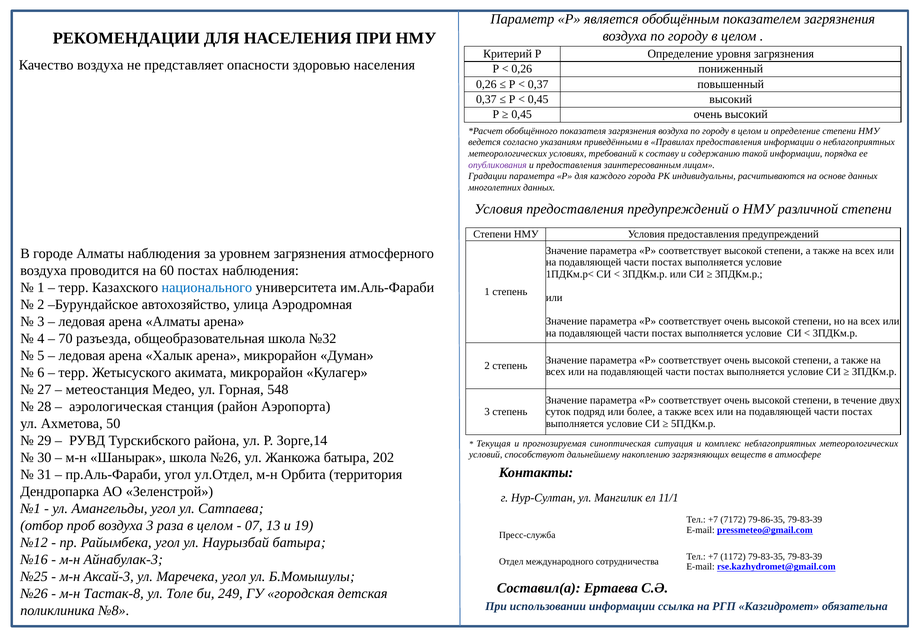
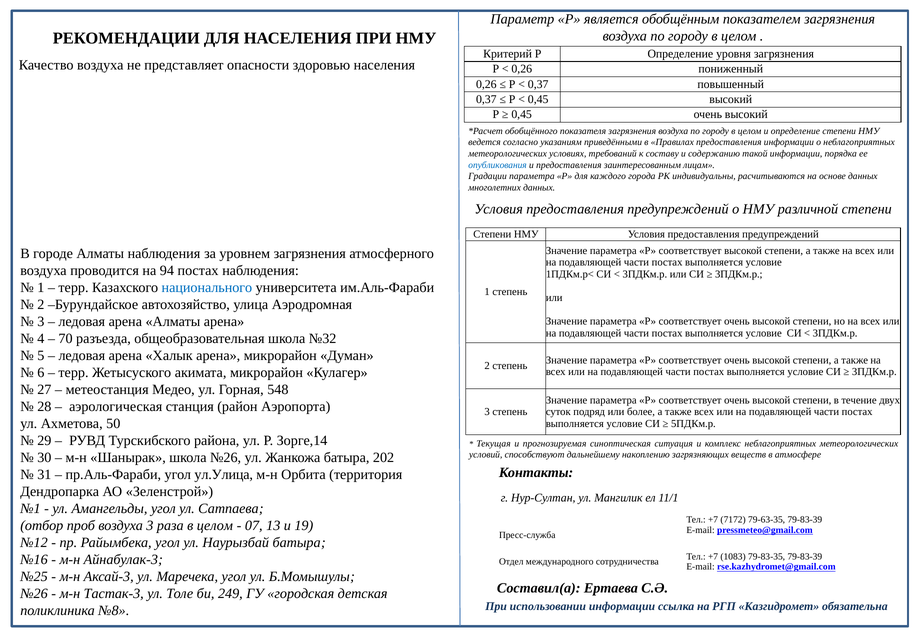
опубликования colour: purple -> blue
60: 60 -> 94
ул.Отдел: ул.Отдел -> ул.Улица
79-86-35: 79-86-35 -> 79-63-35
1172: 1172 -> 1083
Тастак-8: Тастак-8 -> Тастак-3
